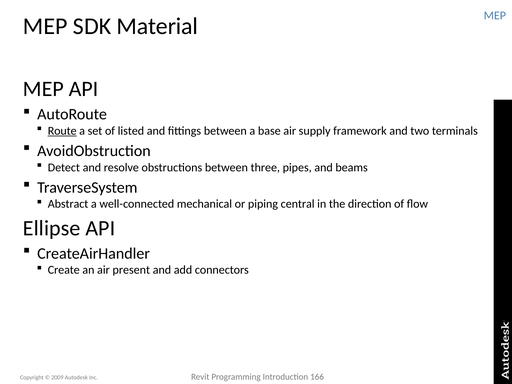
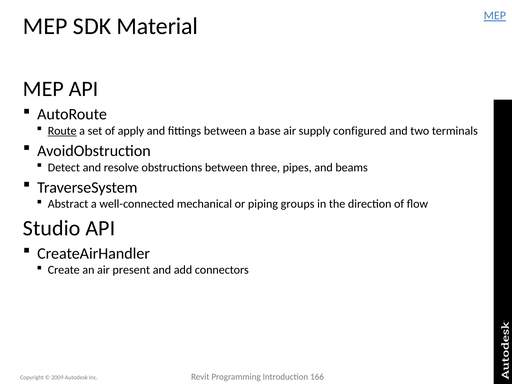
MEP at (495, 16) underline: none -> present
listed: listed -> apply
framework: framework -> configured
central: central -> groups
Ellipse: Ellipse -> Studio
